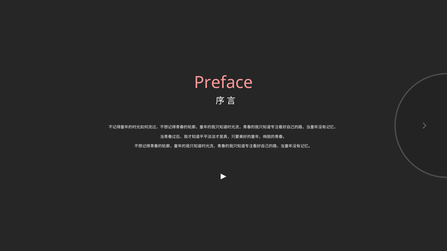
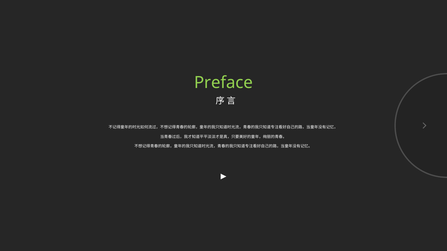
Preface colour: pink -> light green
